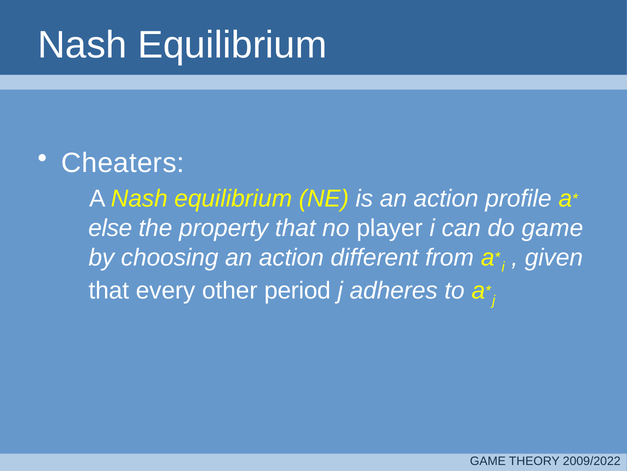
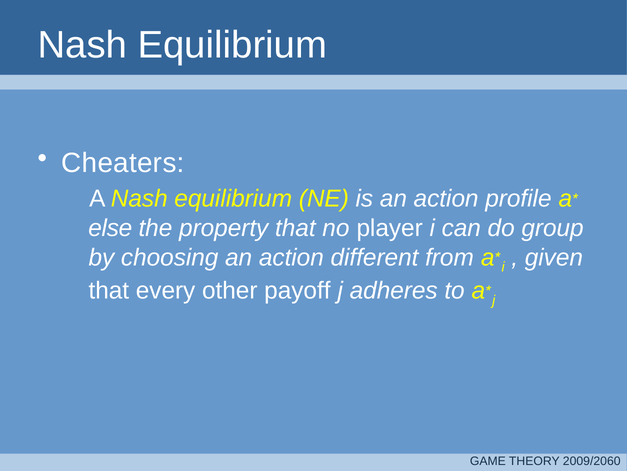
do game: game -> group
period: period -> payoff
2009/2022: 2009/2022 -> 2009/2060
